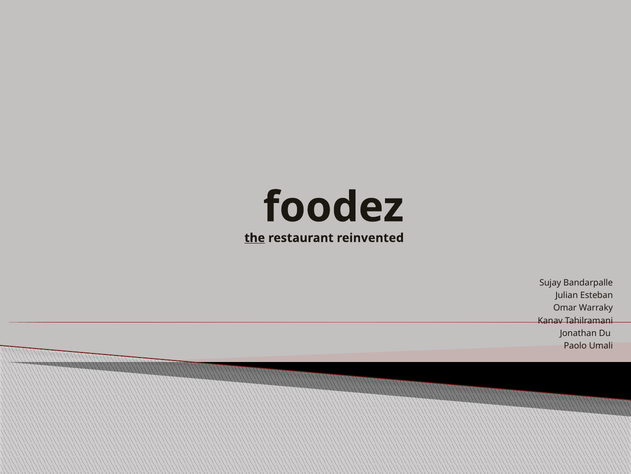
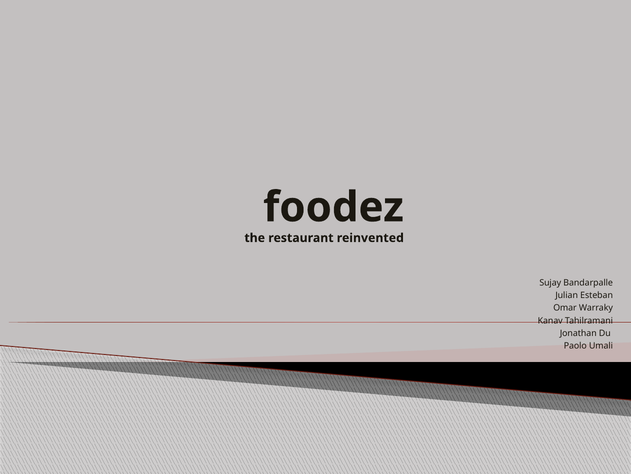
the underline: present -> none
